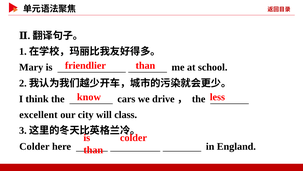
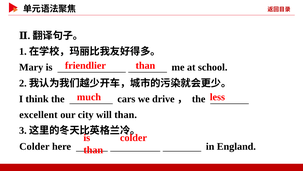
know: know -> much
will class: class -> than
